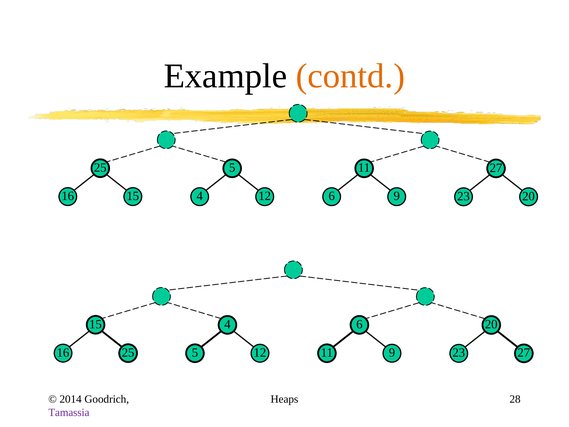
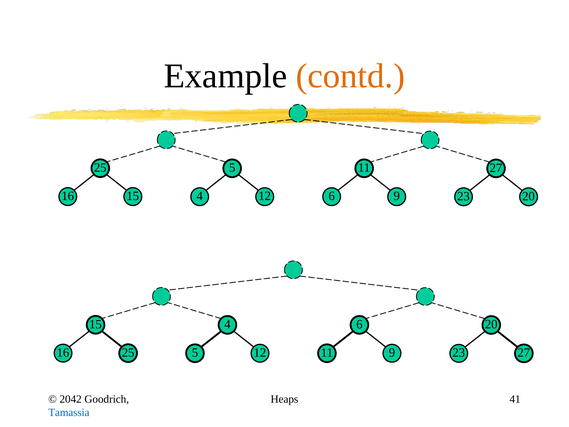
2014: 2014 -> 2042
28: 28 -> 41
Tamassia colour: purple -> blue
